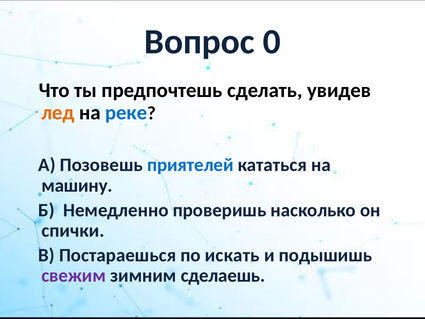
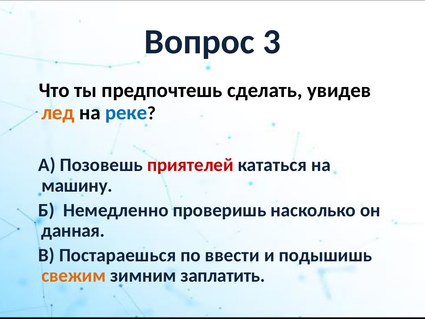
0: 0 -> 3
приятелей colour: blue -> red
спички: спички -> данная
искать: искать -> ввести
свежим colour: purple -> orange
сделаешь: сделаешь -> заплатить
